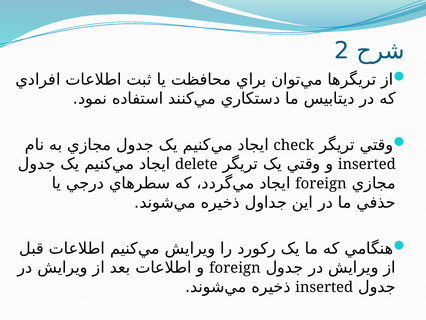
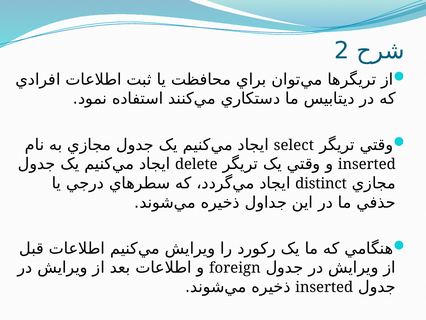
check: check -> select
foreign at (321, 183): foreign -> distinct
